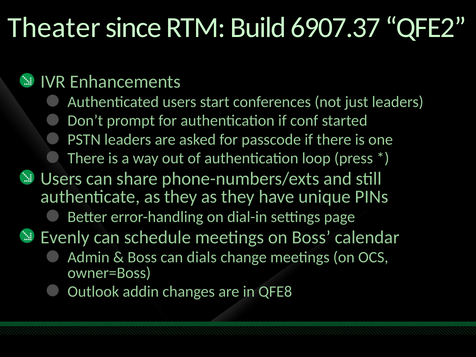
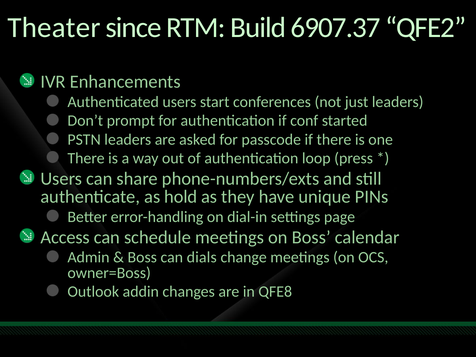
authenticate as they: they -> hold
Evenly: Evenly -> Access
